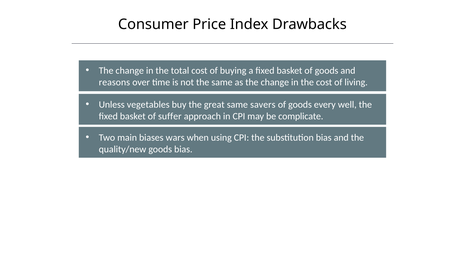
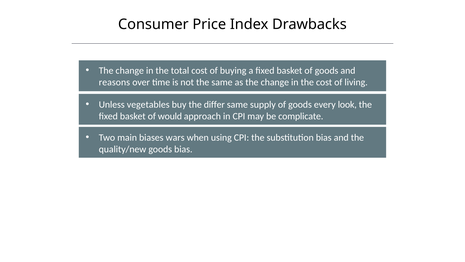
great: great -> differ
savers: savers -> supply
well: well -> look
suffer: suffer -> would
